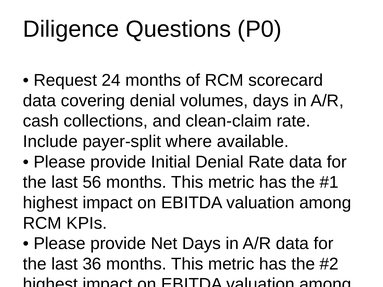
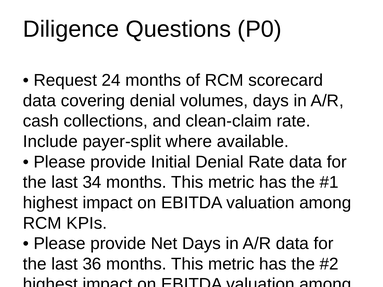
56: 56 -> 34
